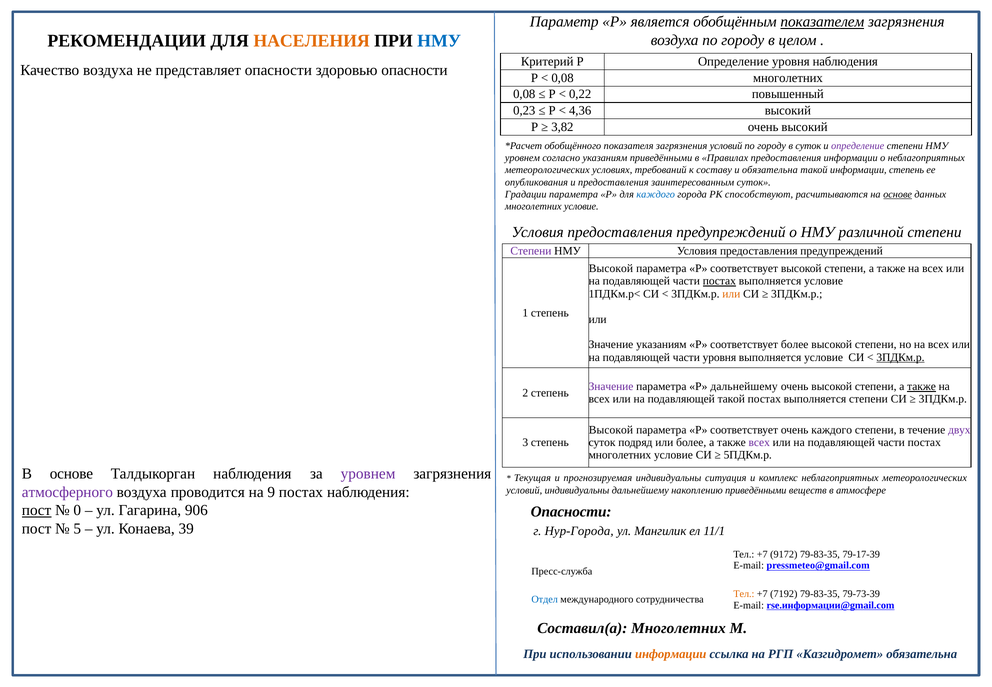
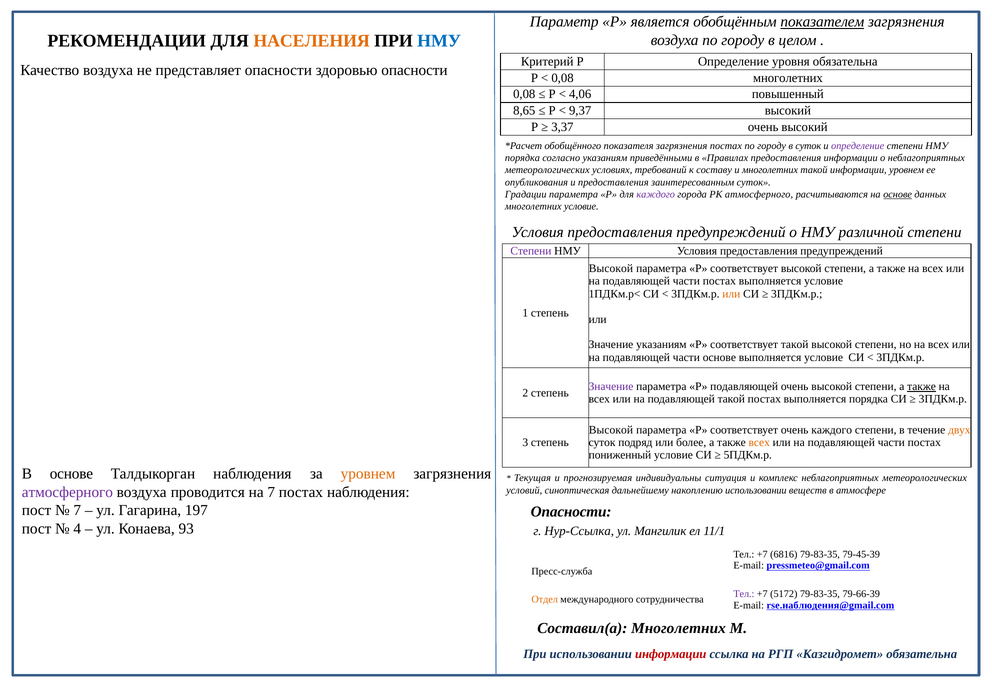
уровня наблюдения: наблюдения -> обязательна
0,22: 0,22 -> 4,06
0,23: 0,23 -> 8,65
4,36: 4,36 -> 9,37
3,82: 3,82 -> 3,37
загрязнения условий: условий -> постах
уровнем at (522, 158): уровнем -> порядка
и обязательна: обязательна -> многолетних
информации степень: степень -> уровнем
каждого at (656, 194) colour: blue -> purple
РК способствуют: способствуют -> атмосферного
постах at (719, 281) underline: present -> none
соответствует более: более -> такой
части уровня: уровня -> основе
3ПДКм.р at (900, 357) underline: present -> none
Р дальнейшему: дальнейшему -> подавляющей
выполняется степени: степени -> порядка
двух colour: purple -> orange
всех at (759, 442) colour: purple -> orange
многолетних at (620, 455): многолетних -> пониженный
уровнем at (368, 474) colour: purple -> orange
на 9: 9 -> 7
условий индивидуальны: индивидуальны -> синоптическая
накоплению приведёнными: приведёнными -> использовании
пост at (37, 510) underline: present -> none
0 at (77, 510): 0 -> 7
906: 906 -> 197
5: 5 -> 4
39: 39 -> 93
Нур-Города: Нур-Города -> Нур-Ссылка
9172: 9172 -> 6816
79-17-39: 79-17-39 -> 79-45-39
Тел at (744, 594) colour: orange -> purple
7192: 7192 -> 5172
79-73-39: 79-73-39 -> 79-66-39
Отдел colour: blue -> orange
rse.информации@gmail.com: rse.информации@gmail.com -> rse.наблюдения@gmail.com
информации at (671, 654) colour: orange -> red
